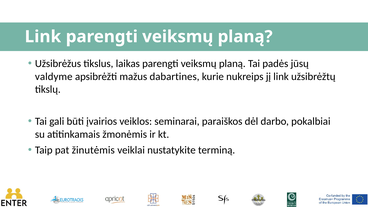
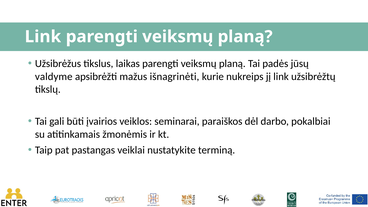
dabartines: dabartines -> išnagrinėti
žinutėmis: žinutėmis -> pastangas
